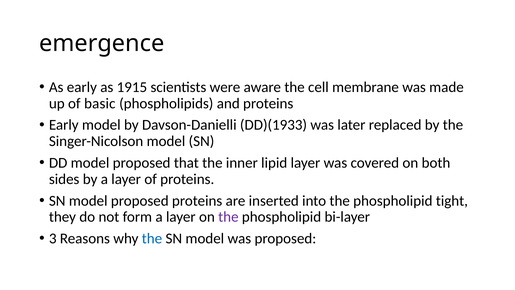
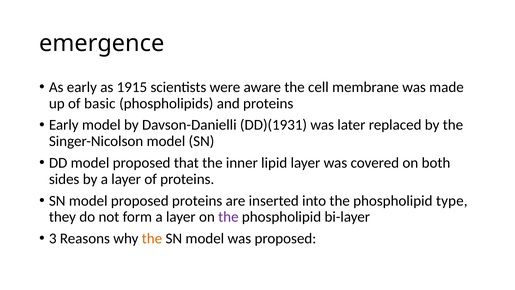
DD)(1933: DD)(1933 -> DD)(1931
tight: tight -> type
the at (152, 238) colour: blue -> orange
